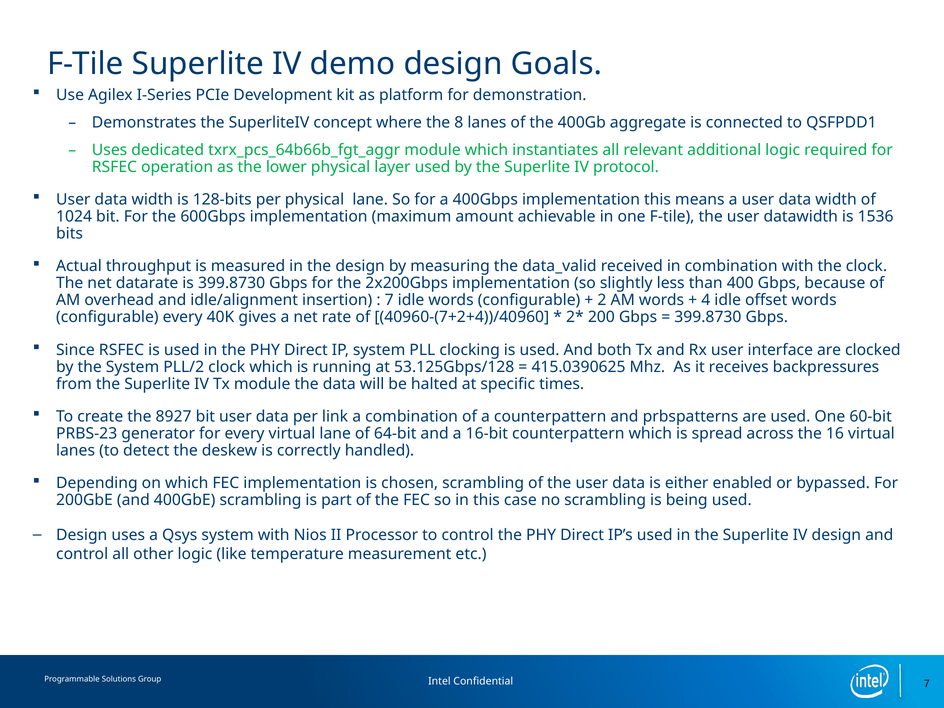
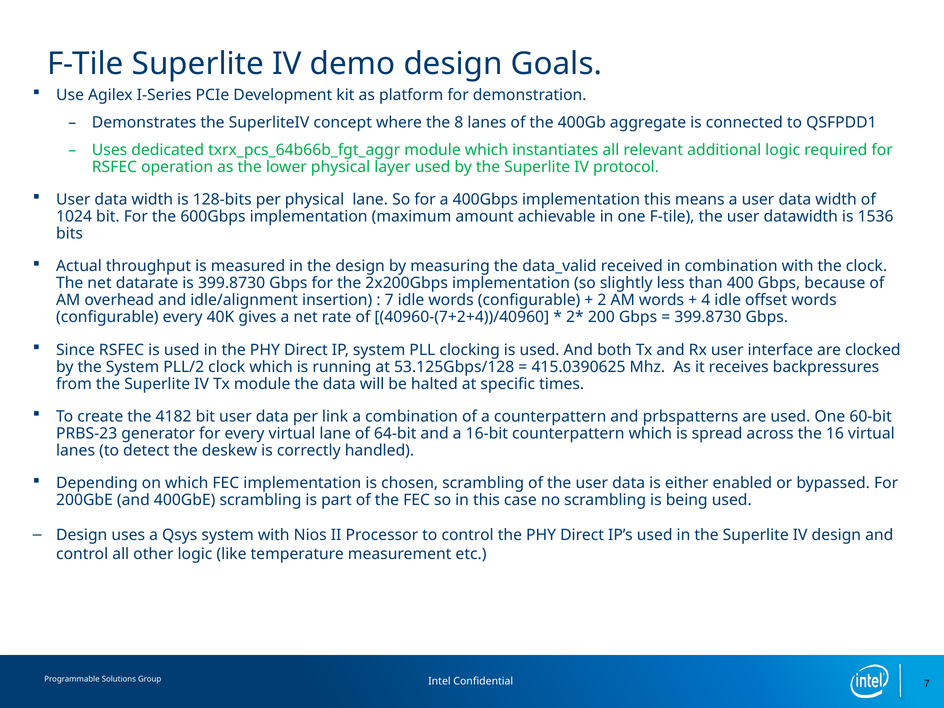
8927: 8927 -> 4182
